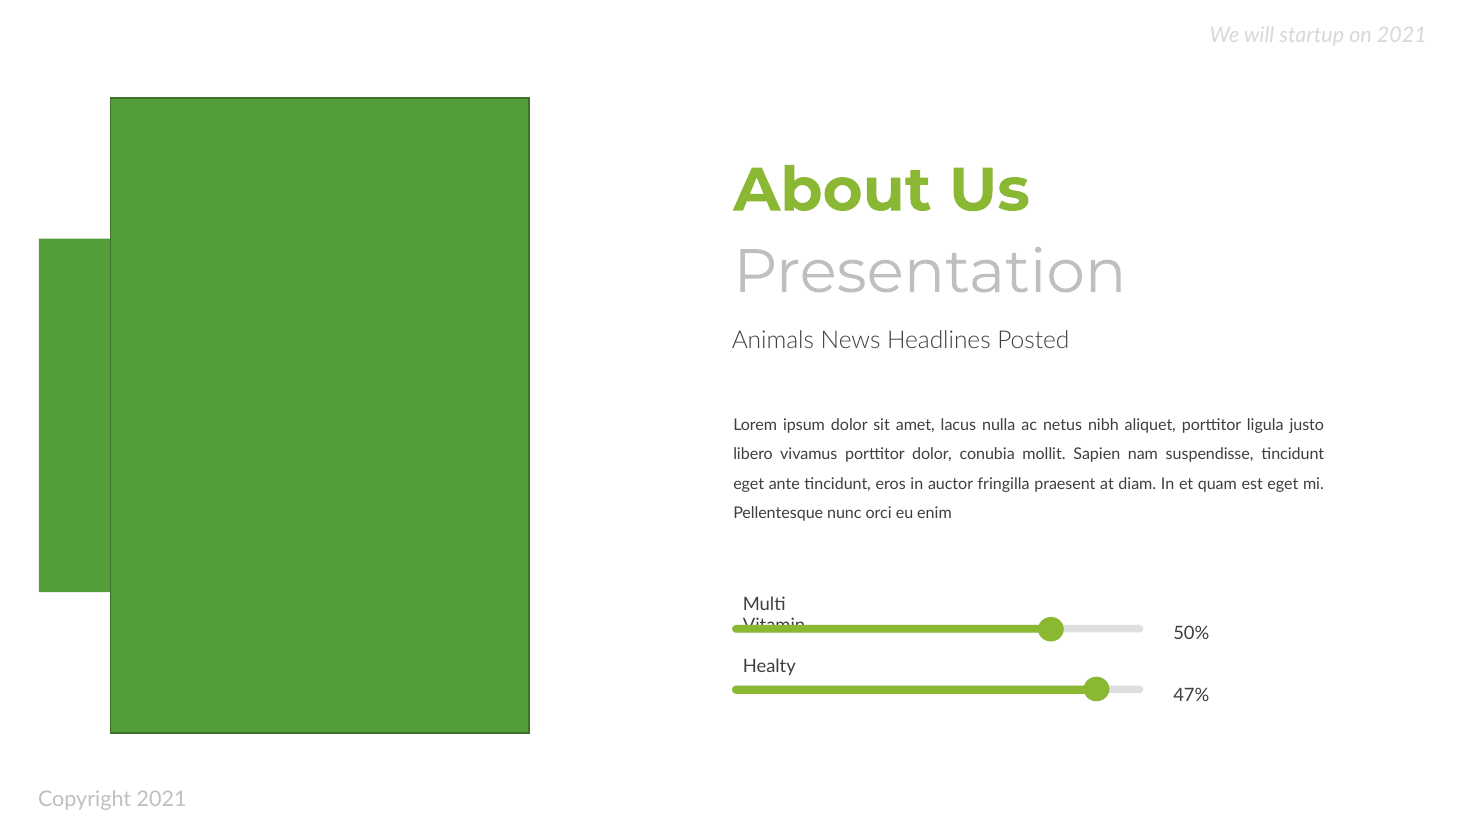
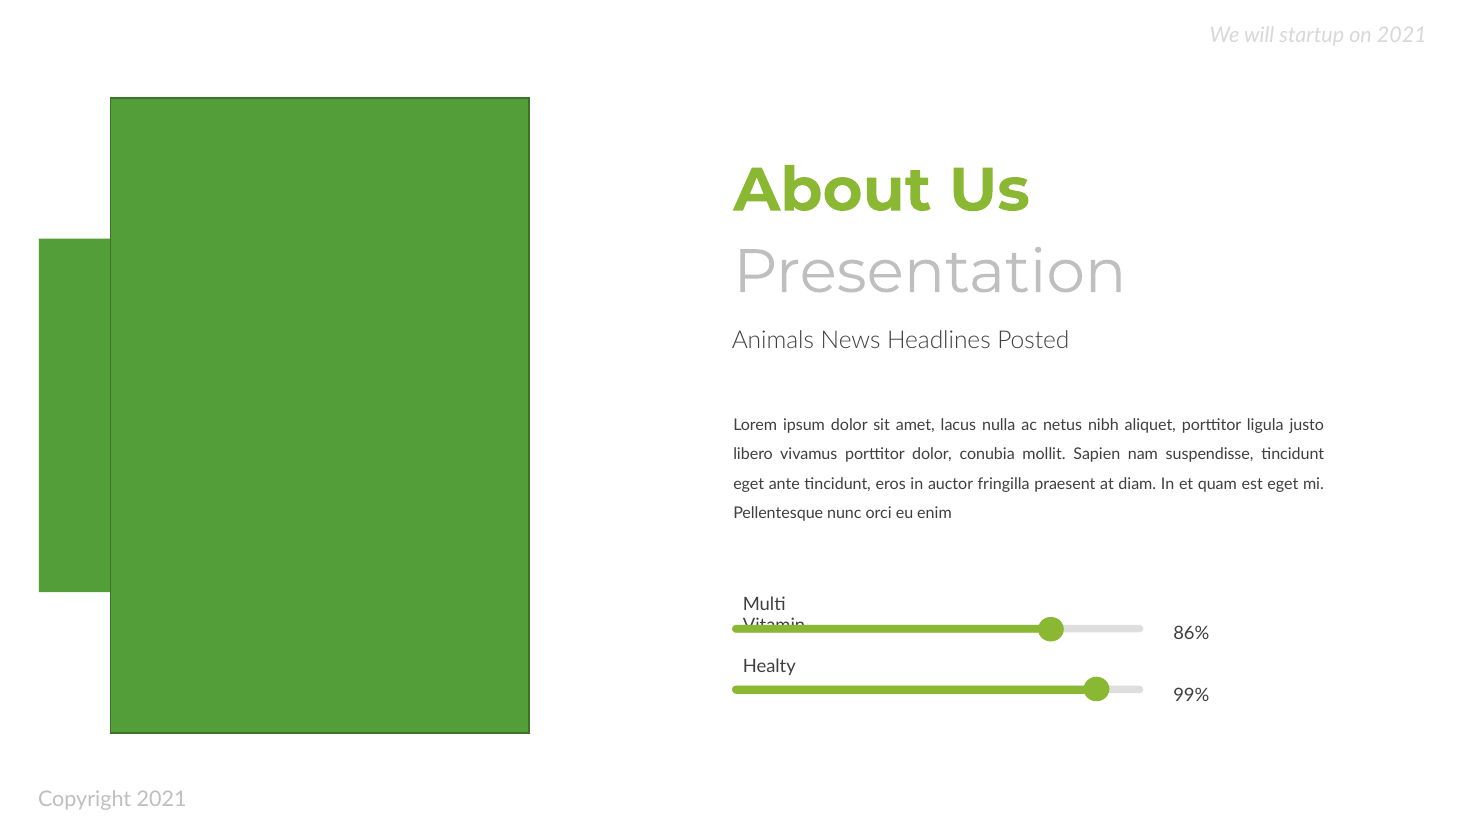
50%: 50% -> 86%
47%: 47% -> 99%
